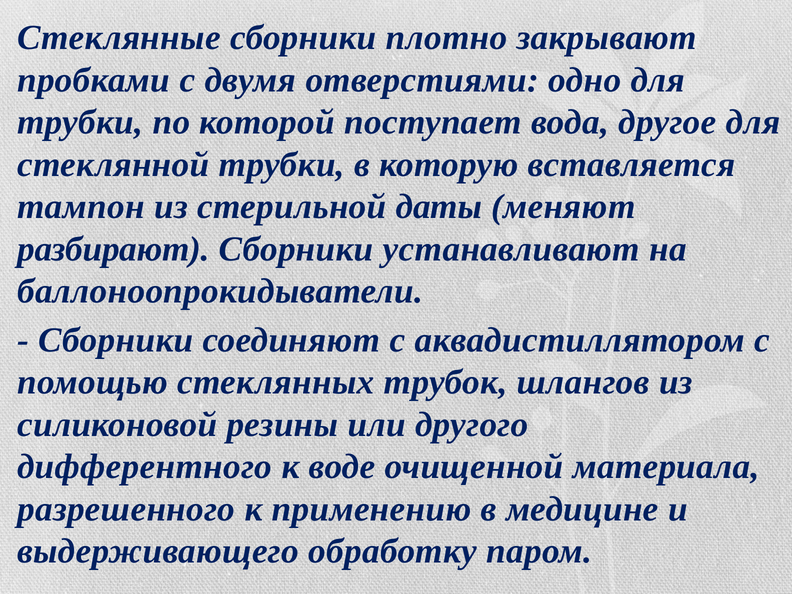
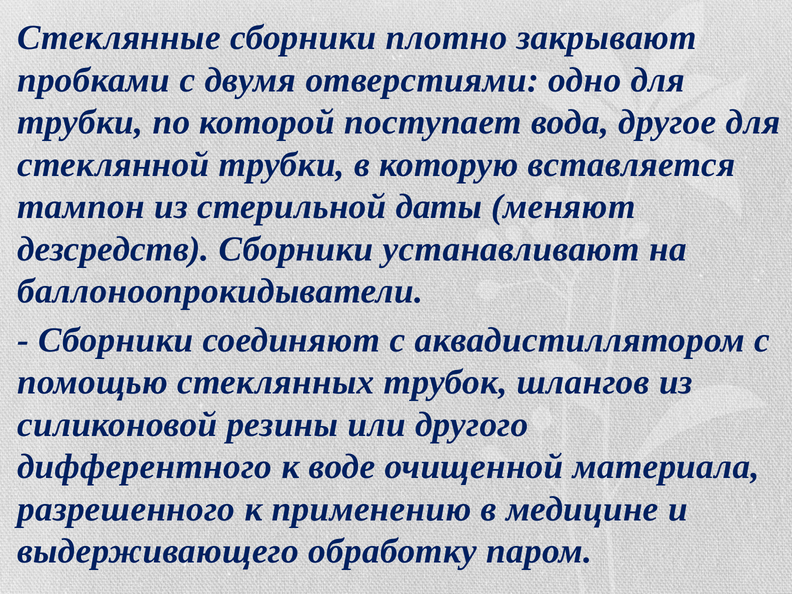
разбирают: разбирают -> дезсредств
